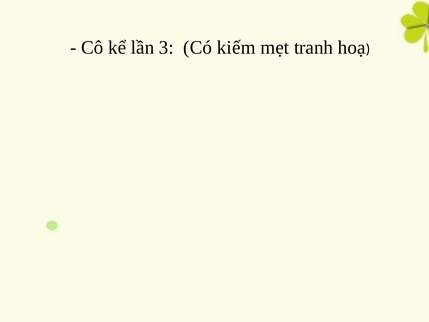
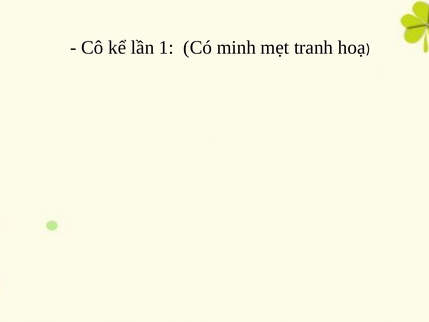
3: 3 -> 1
kiếm: kiếm -> minh
